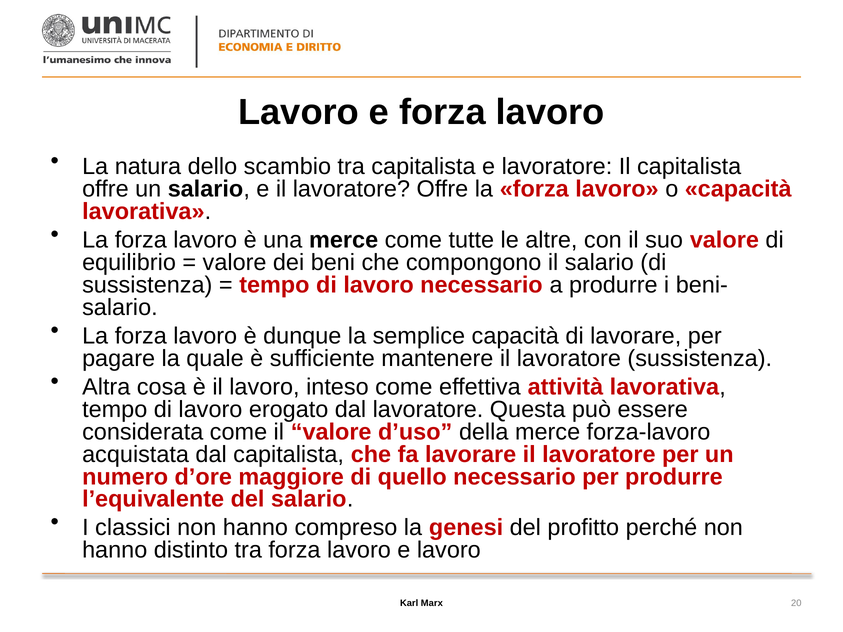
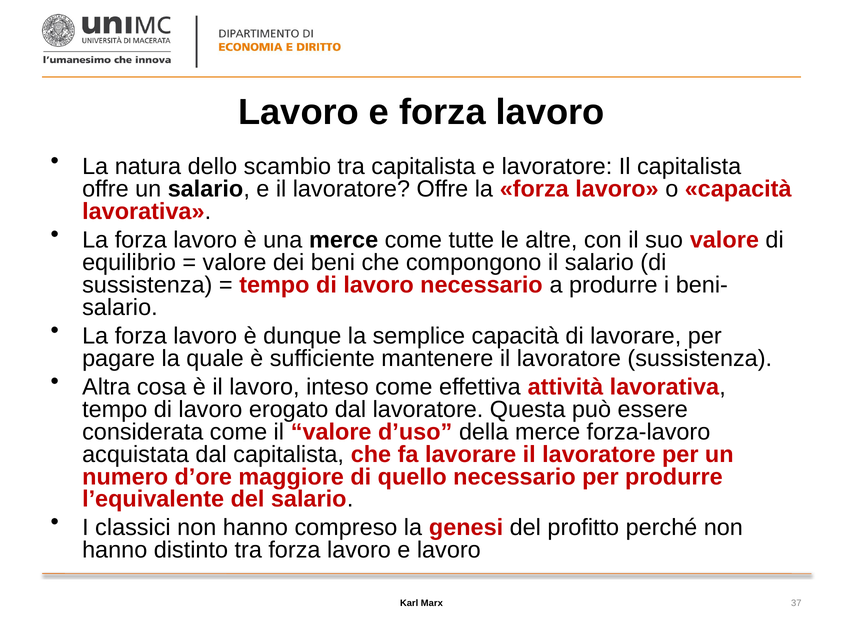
20: 20 -> 37
